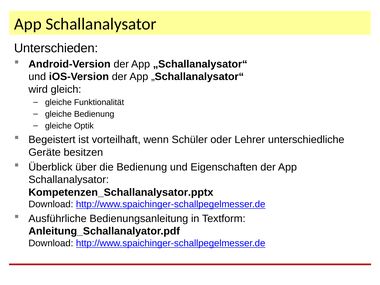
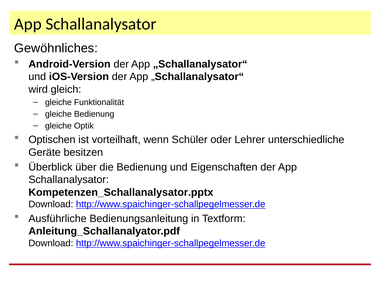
Unterschieden: Unterschieden -> Gewöhnliches
Begeistert: Begeistert -> Optischen
